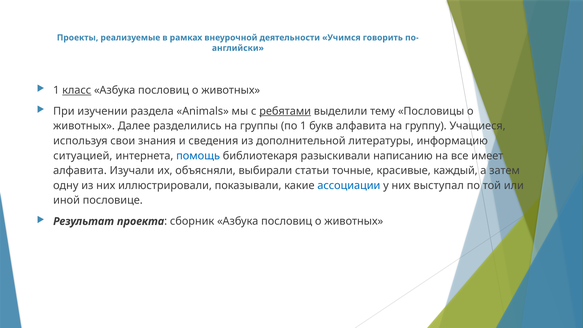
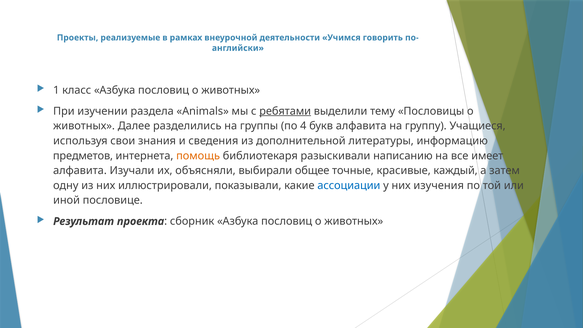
класс underline: present -> none
по 1: 1 -> 4
ситуацией: ситуацией -> предметов
помощь colour: blue -> orange
статьи: статьи -> общее
выступал: выступал -> изучения
